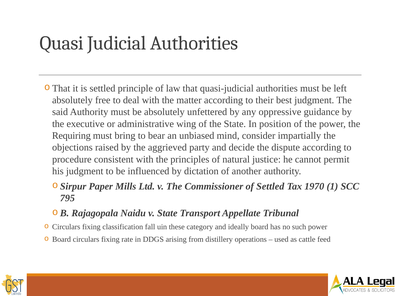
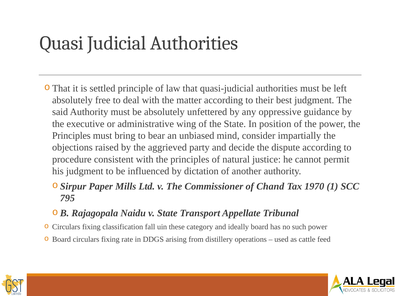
Requiring at (71, 136): Requiring -> Principles
of Settled: Settled -> Chand
